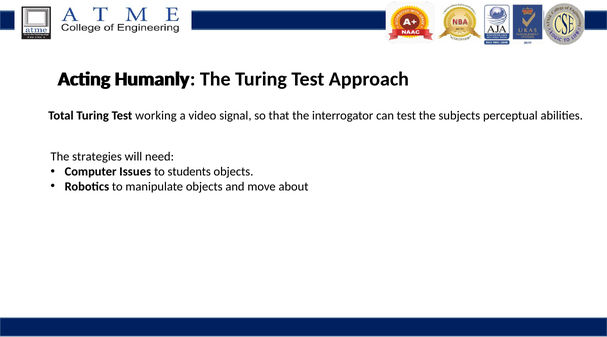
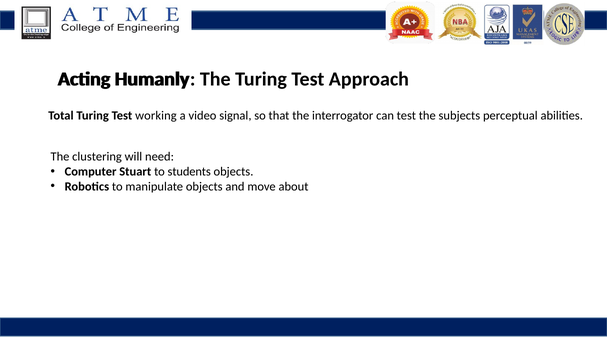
strategies: strategies -> clustering
Issues: Issues -> Stuart
